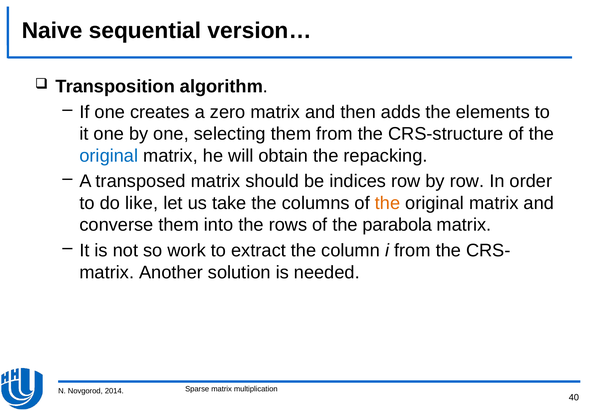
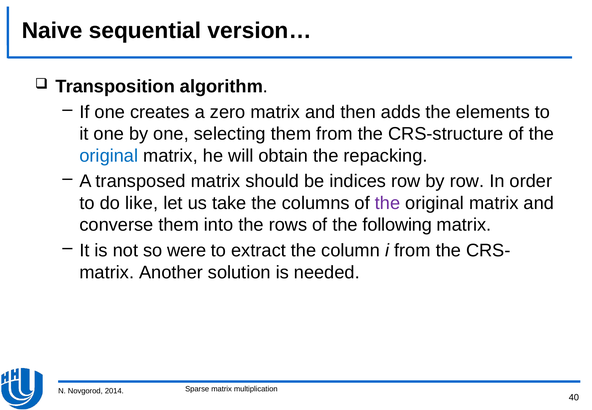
the at (388, 203) colour: orange -> purple
parabola: parabola -> following
work: work -> were
